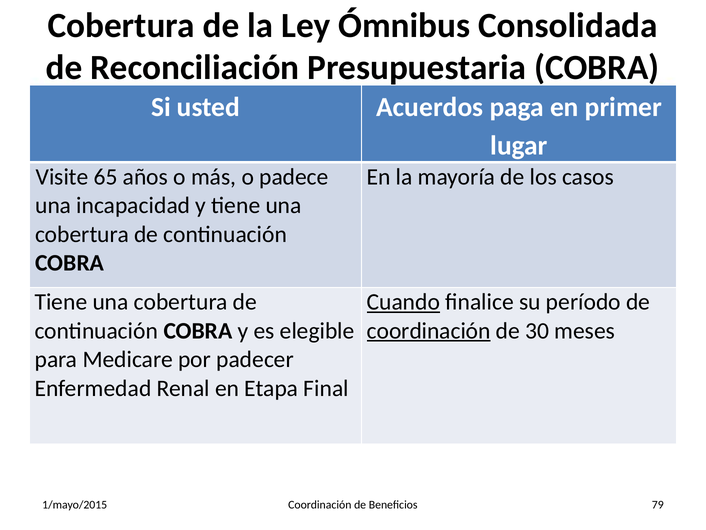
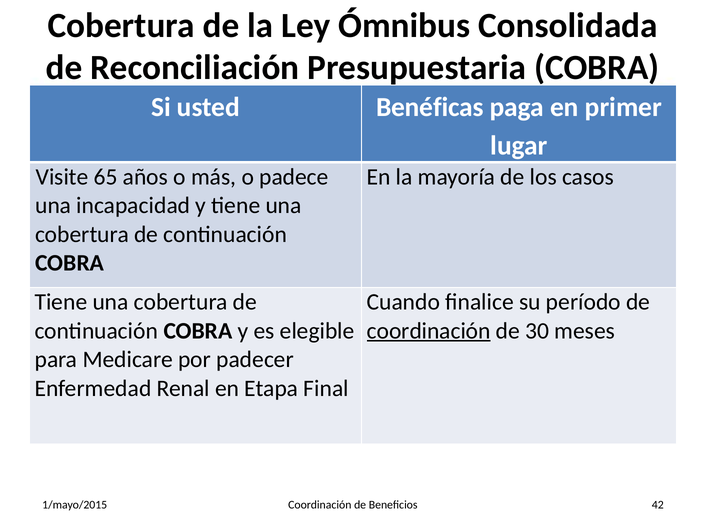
Acuerdos: Acuerdos -> Benéficas
Cuando underline: present -> none
79: 79 -> 42
